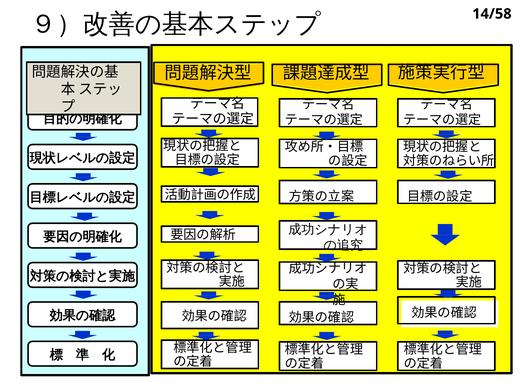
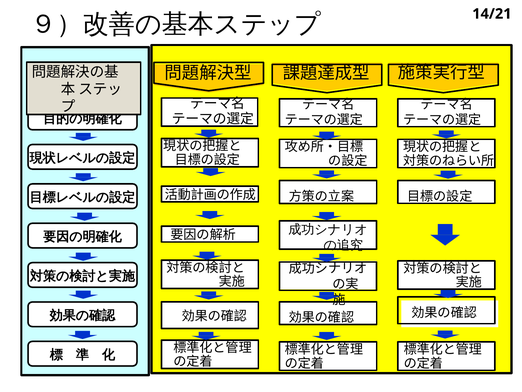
14/58: 14/58 -> 14/21
